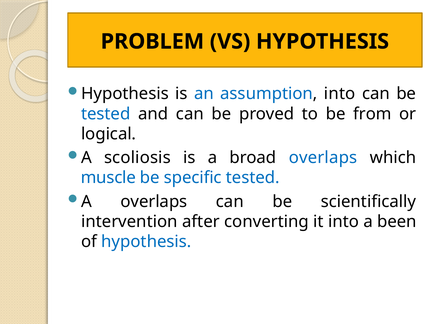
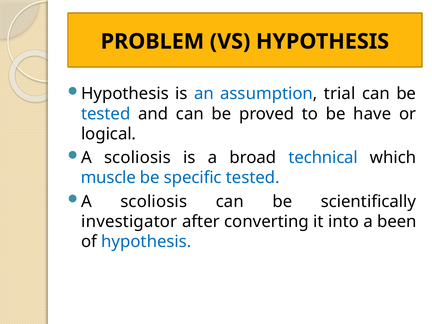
assumption into: into -> trial
from: from -> have
broad overlaps: overlaps -> technical
overlaps at (154, 202): overlaps -> scoliosis
intervention: intervention -> investigator
